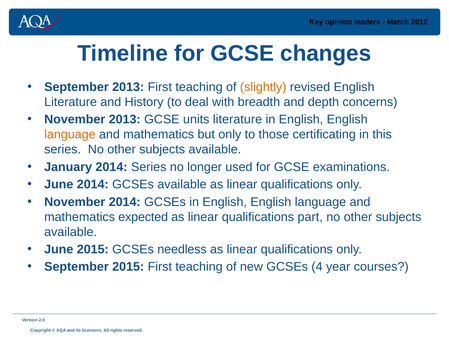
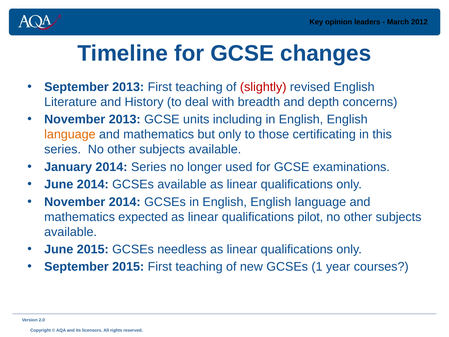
slightly colour: orange -> red
units literature: literature -> including
part: part -> pilot
4: 4 -> 1
